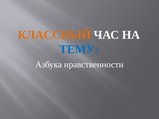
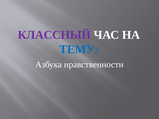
КЛАССНЫЙ colour: orange -> purple
